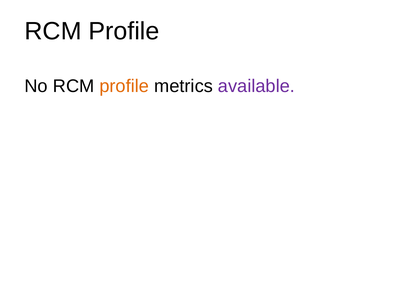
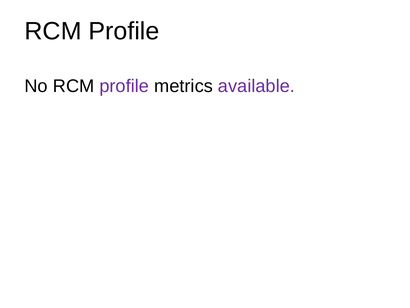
profile at (124, 86) colour: orange -> purple
